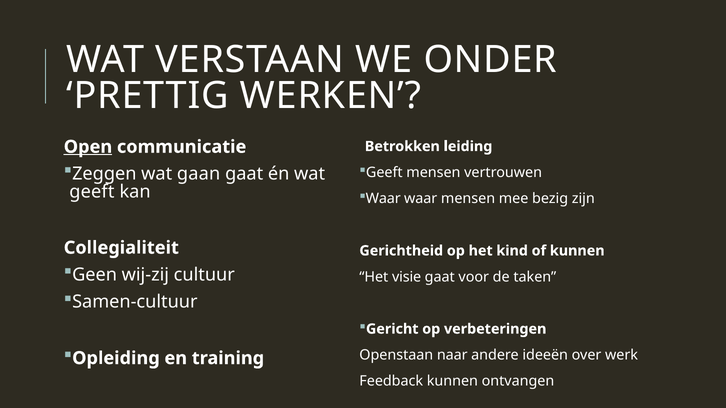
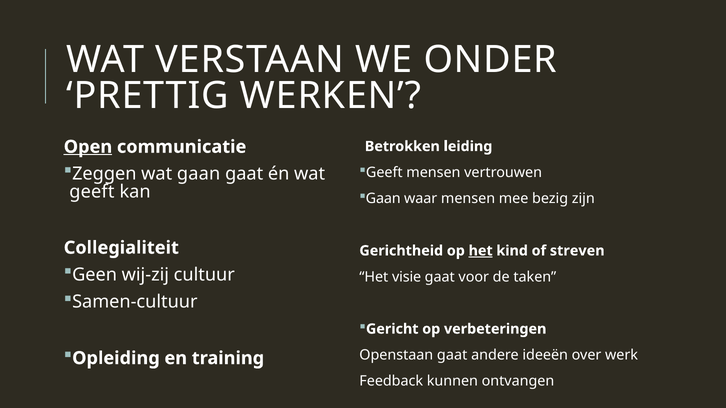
Waar at (383, 199): Waar -> Gaan
het at (481, 251) underline: none -> present
of kunnen: kunnen -> streven
Openstaan naar: naar -> gaat
